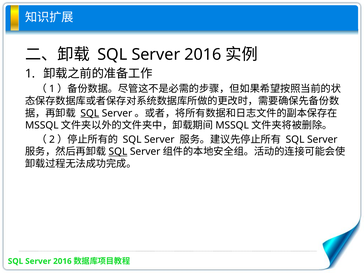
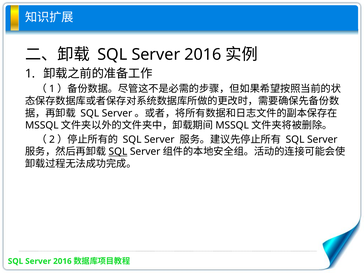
SQL at (90, 113) underline: present -> none
